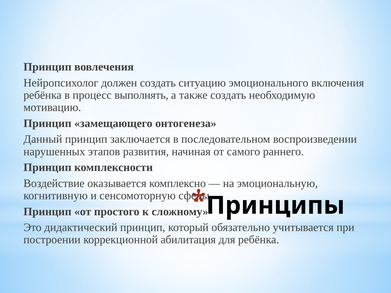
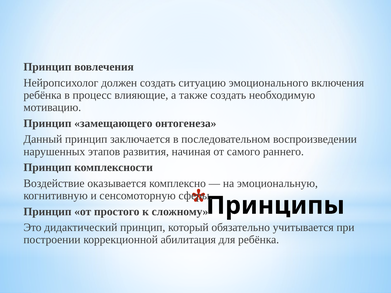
выполнять: выполнять -> влияющие
